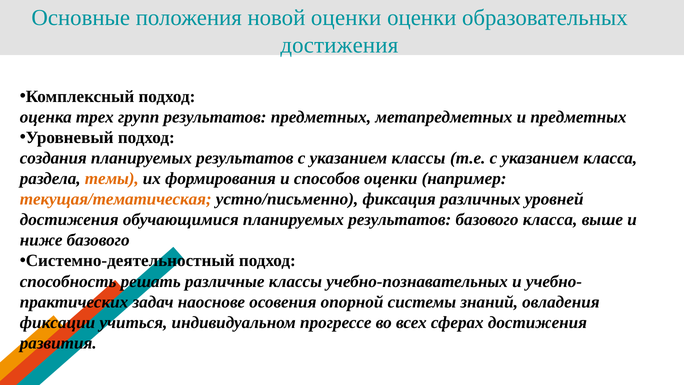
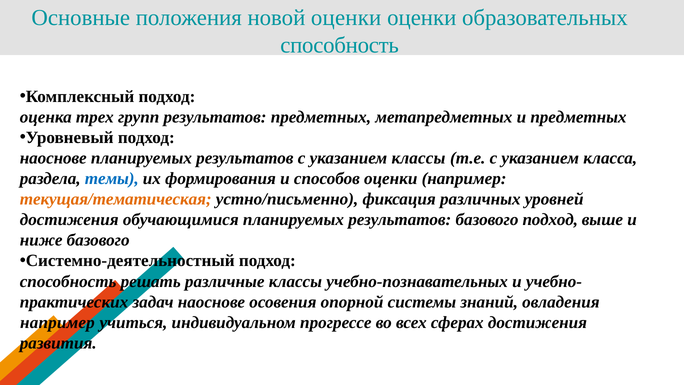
достижения at (339, 45): достижения -> способность
создания at (53, 158): создания -> наоснове
темы colour: orange -> blue
базового класса: класса -> подход
фиксации at (58, 322): фиксации -> например
